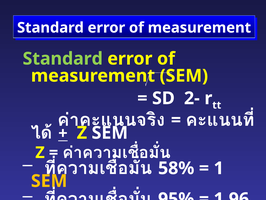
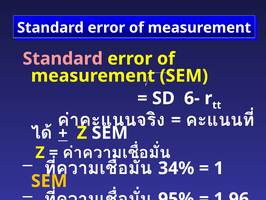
Standard at (63, 59) colour: light green -> pink
2-: 2- -> 6-
58%: 58% -> 34%
